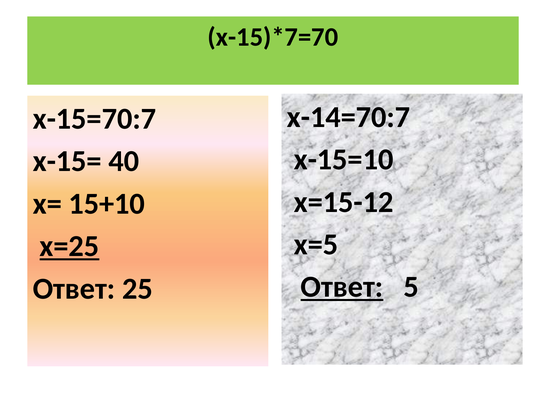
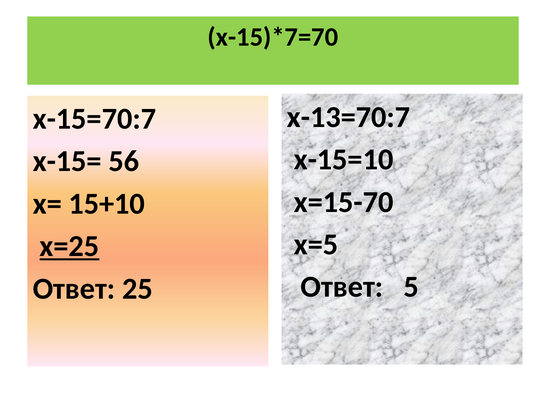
х-14=70:7: х-14=70:7 -> х-13=70:7
40: 40 -> 56
х=15-12: х=15-12 -> х=15-70
Ответ at (342, 287) underline: present -> none
